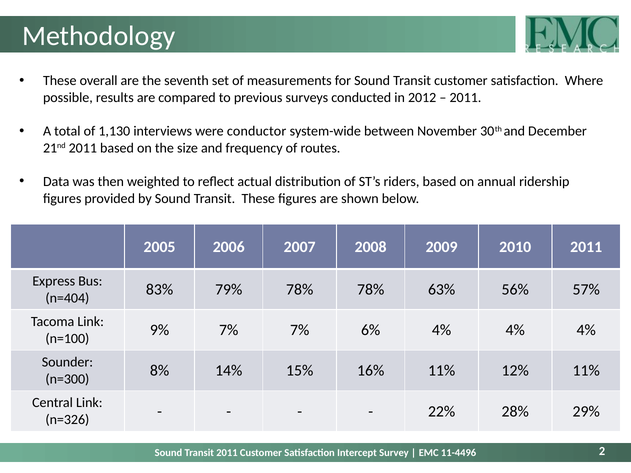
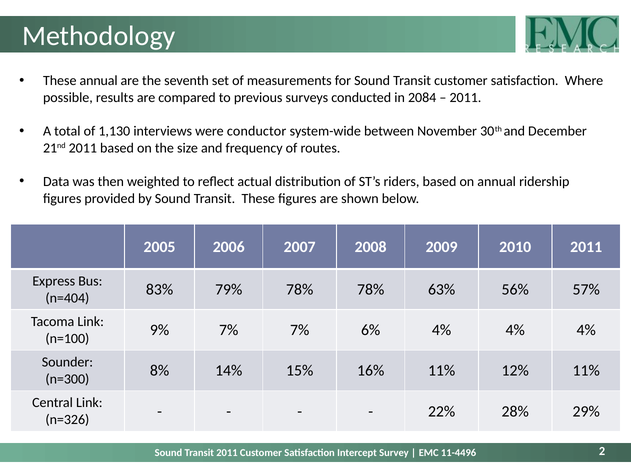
These overall: overall -> annual
2012: 2012 -> 2084
